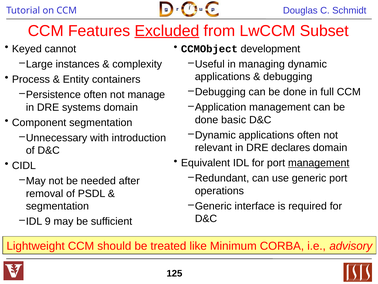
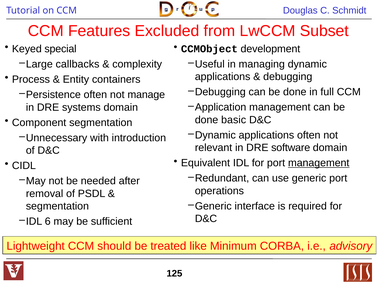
Excluded underline: present -> none
cannot: cannot -> special
instances: instances -> callbacks
declares: declares -> software
9: 9 -> 6
